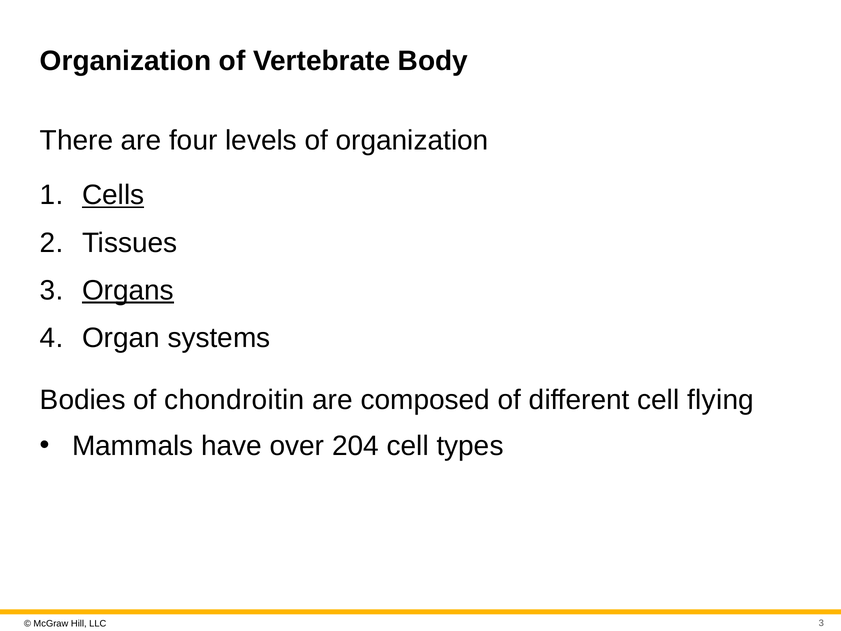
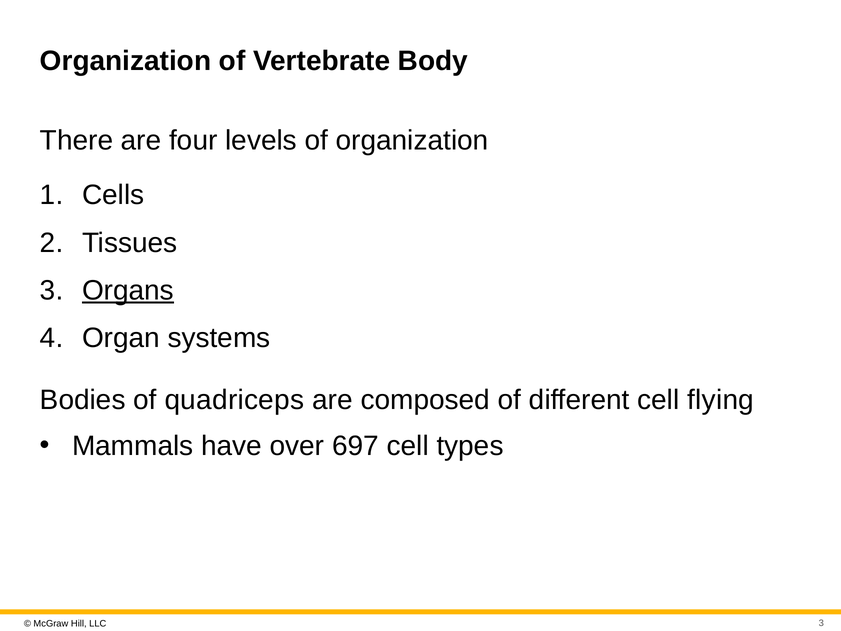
Cells underline: present -> none
chondroitin: chondroitin -> quadriceps
204: 204 -> 697
